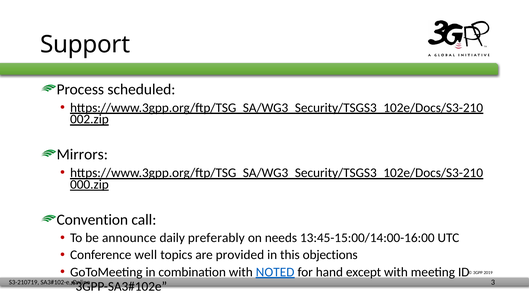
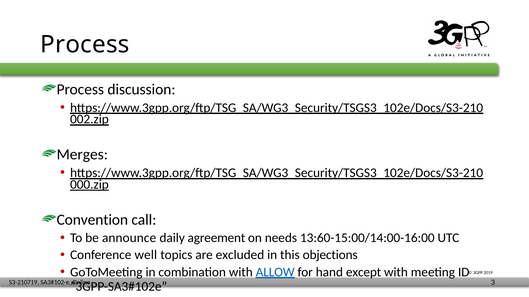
Support at (85, 44): Support -> Process
scheduled: scheduled -> discussion
Mirrors: Mirrors -> Merges
preferably: preferably -> agreement
13:45-15:00/14:00-16:00: 13:45-15:00/14:00-16:00 -> 13:60-15:00/14:00-16:00
provided: provided -> excluded
NOTED: NOTED -> ALLOW
